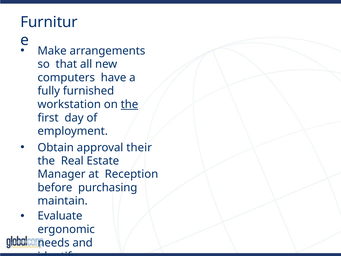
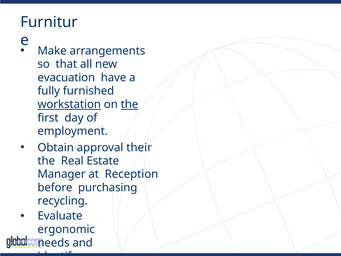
computers: computers -> evacuation
workstation underline: none -> present
maintain: maintain -> recycling
